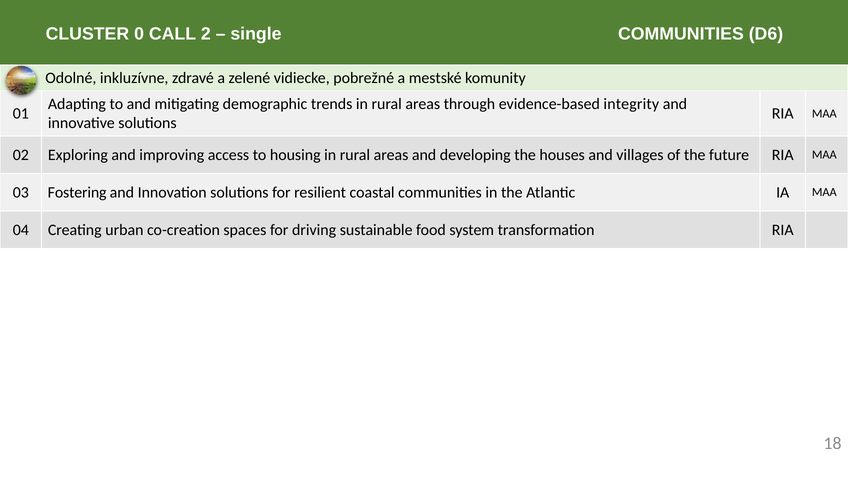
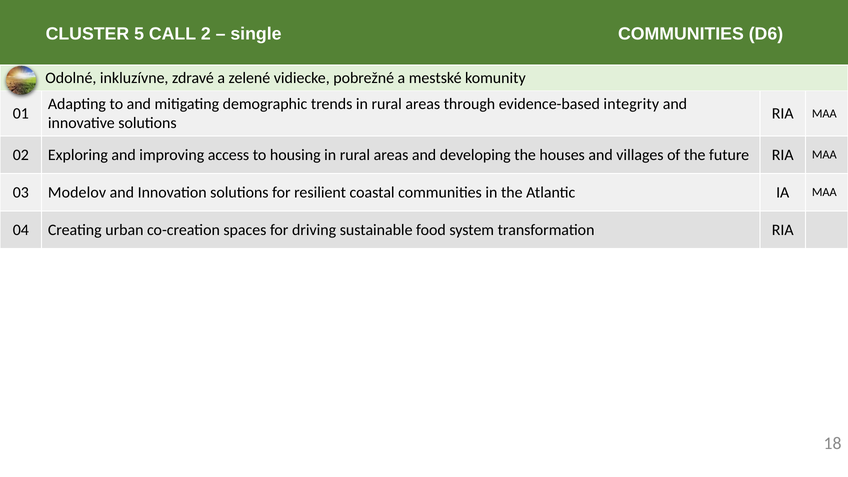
0: 0 -> 5
Fostering: Fostering -> Modelov
